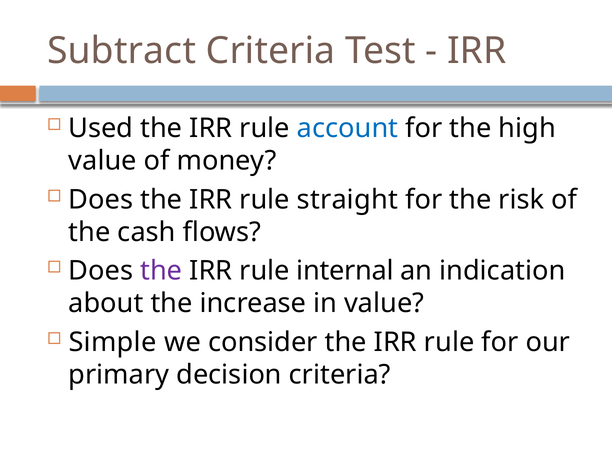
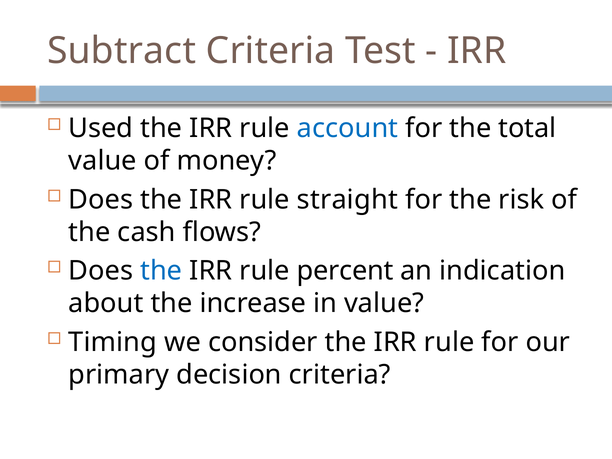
high: high -> total
the at (161, 271) colour: purple -> blue
internal: internal -> percent
Simple: Simple -> Timing
